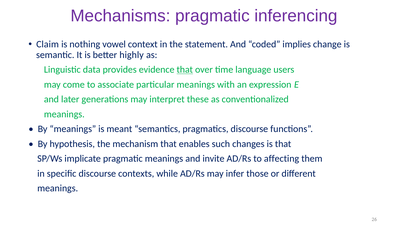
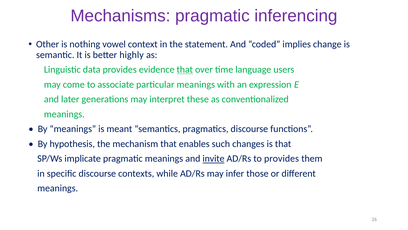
Claim: Claim -> Other
invite underline: none -> present
to affecting: affecting -> provides
